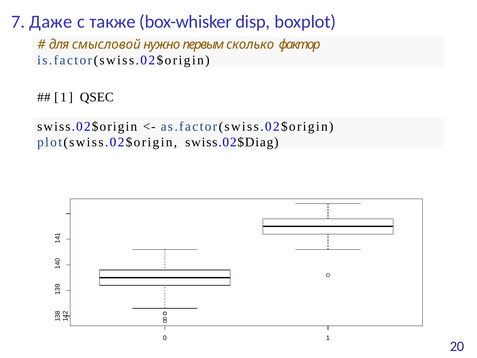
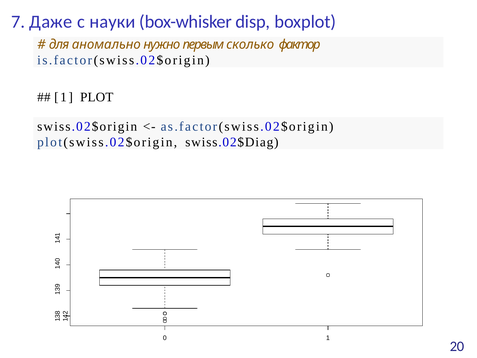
также: также -> науки
смысловой: смысловой -> аномально
QSEC: QSEC -> PLOT
